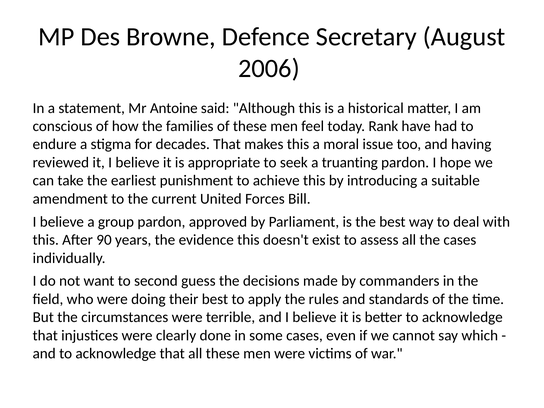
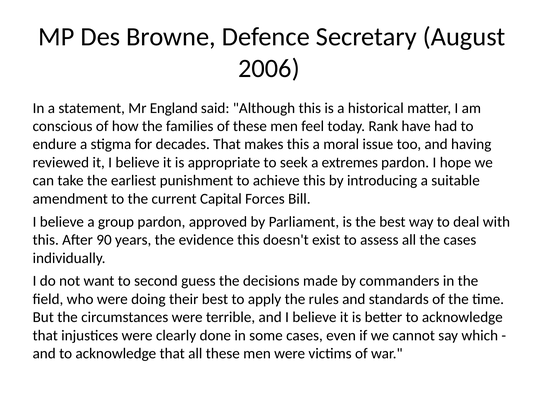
Antoine: Antoine -> England
truanting: truanting -> extremes
United: United -> Capital
